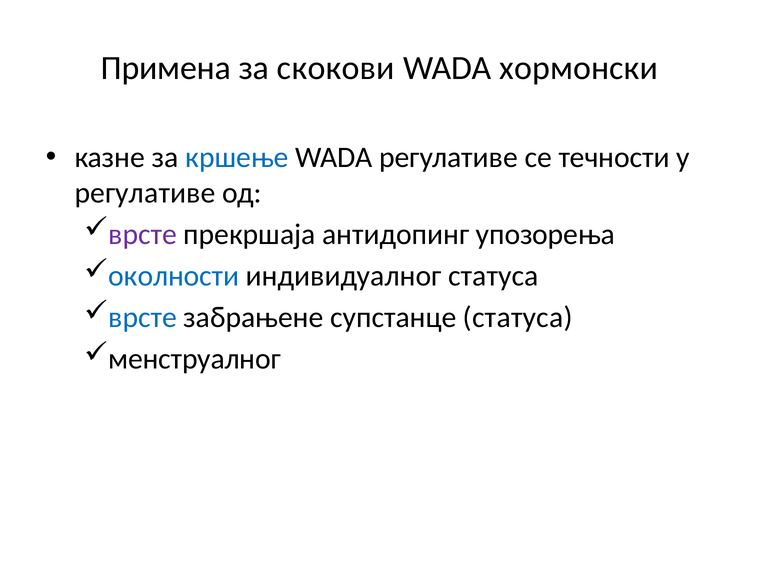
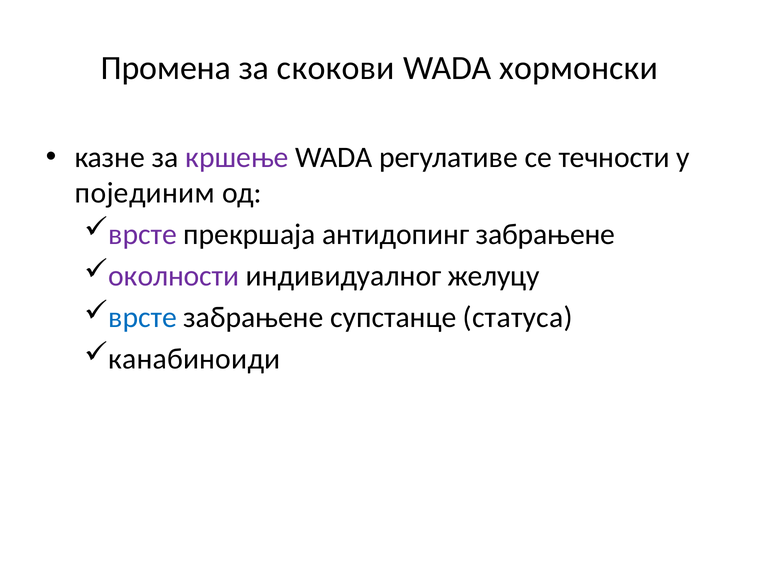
Примена: Примена -> Промена
кршење colour: blue -> purple
регулативе at (145, 193): регулативе -> појединим
антидопинг упозорења: упозорења -> забрањене
околности colour: blue -> purple
индивидуалног статуса: статуса -> желуцу
менструалног: менструалног -> канабиноиди
